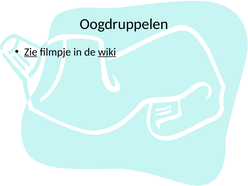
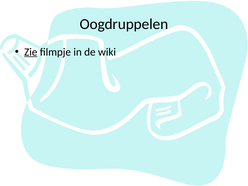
wiki underline: present -> none
